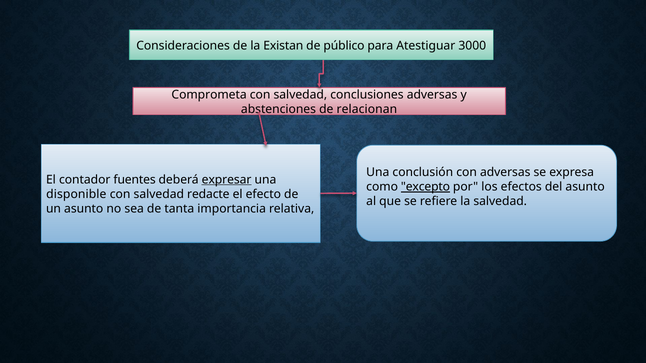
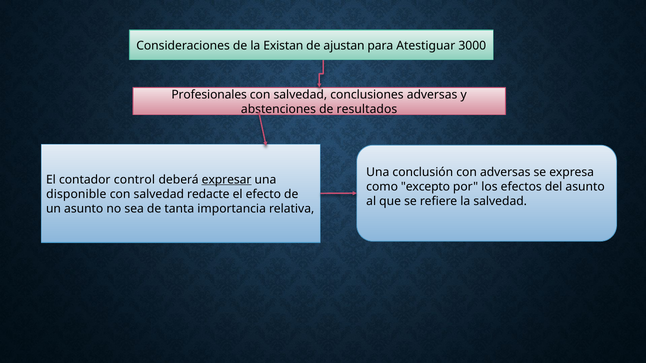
público: público -> ajustan
Comprometa: Comprometa -> Profesionales
relacionan: relacionan -> resultados
fuentes: fuentes -> control
excepto underline: present -> none
